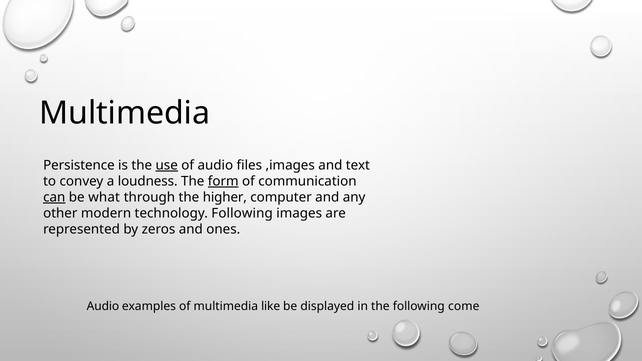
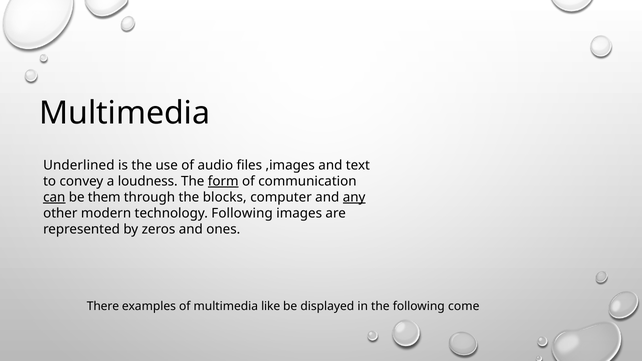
Persistence: Persistence -> Underlined
use underline: present -> none
what: what -> them
higher: higher -> blocks
any underline: none -> present
Audio at (103, 306): Audio -> There
